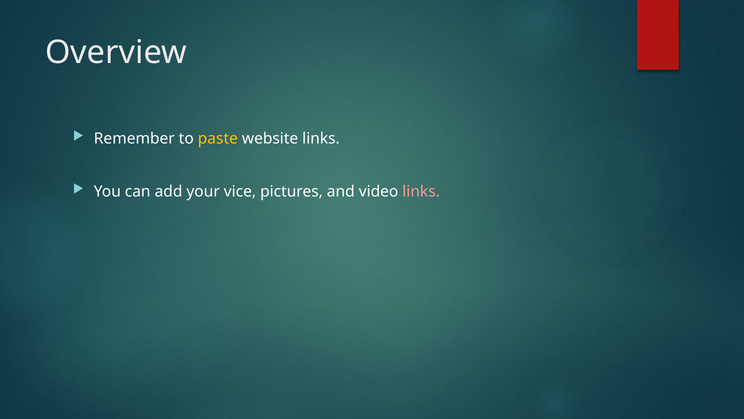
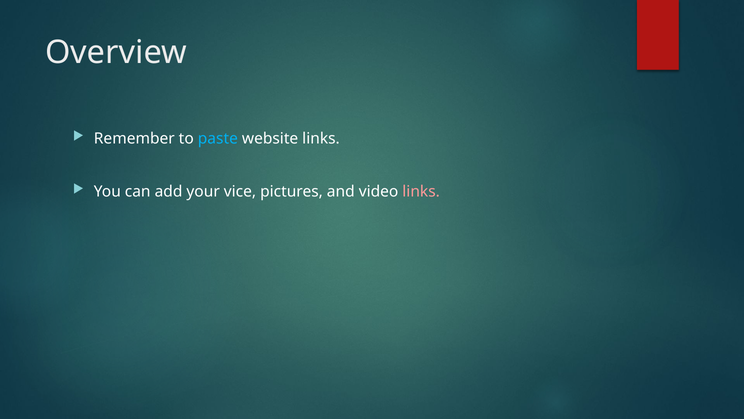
paste colour: yellow -> light blue
